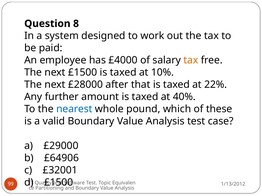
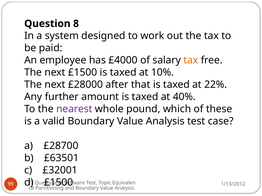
nearest colour: blue -> purple
£29000: £29000 -> £28700
£64906: £64906 -> £63501
